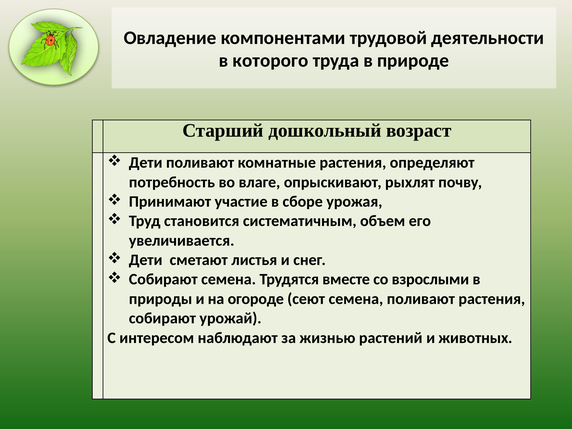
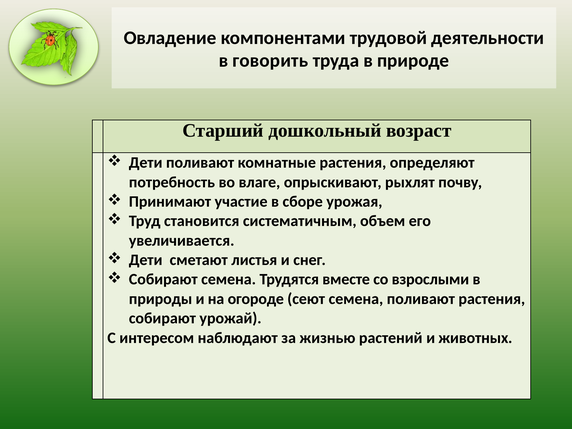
которого: которого -> говорить
